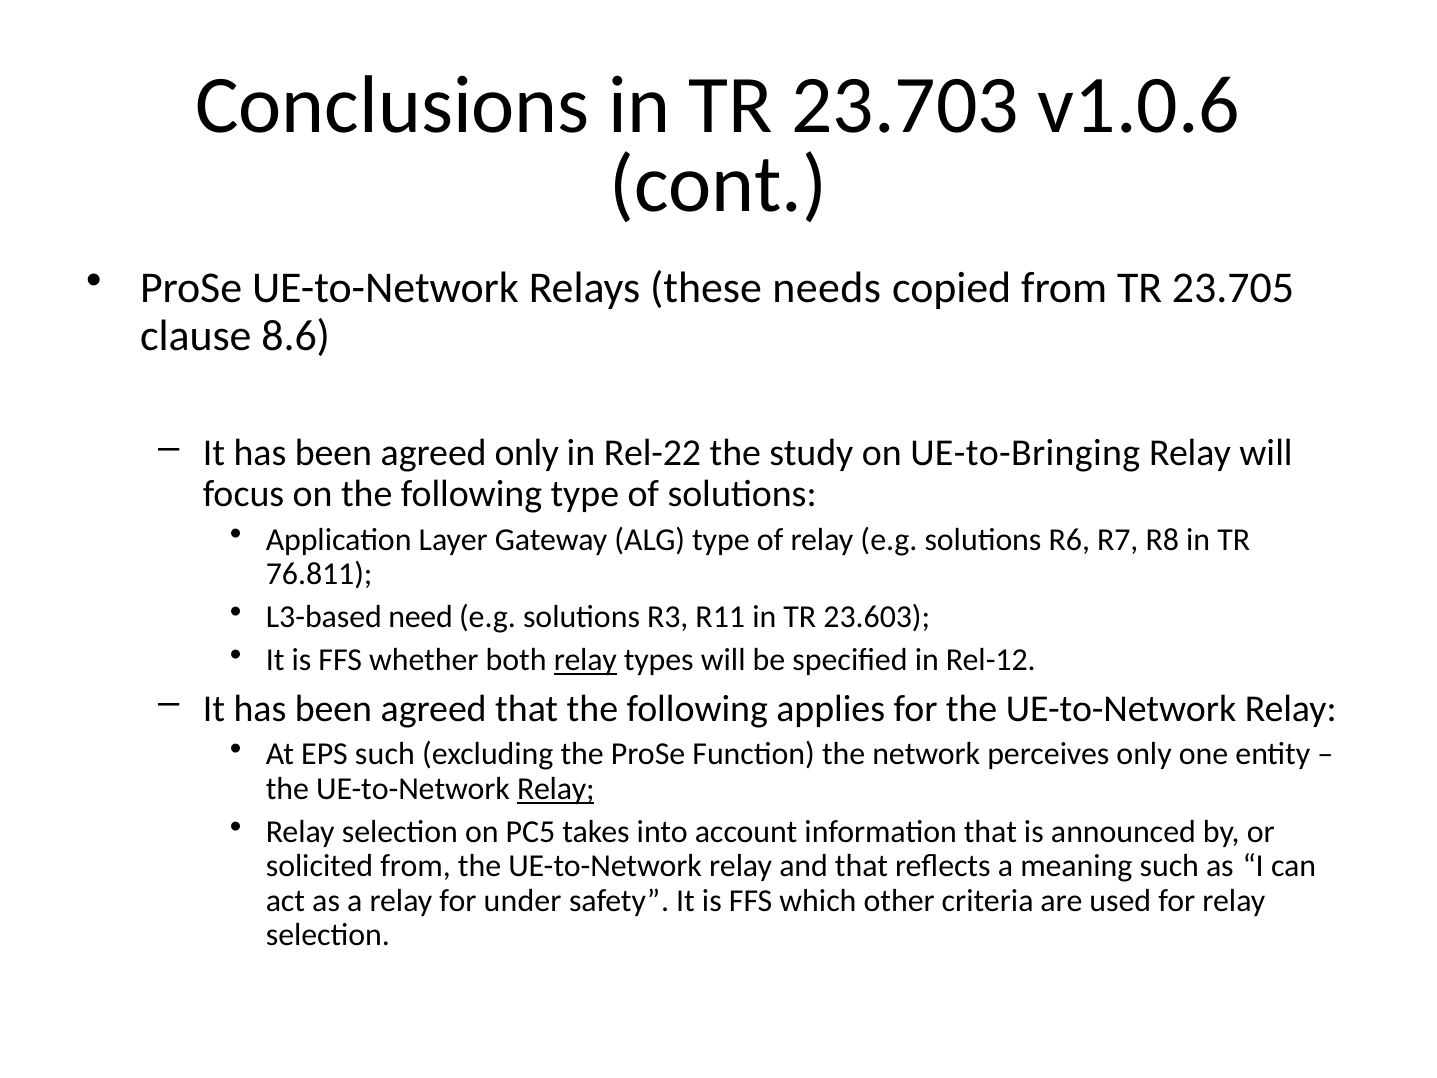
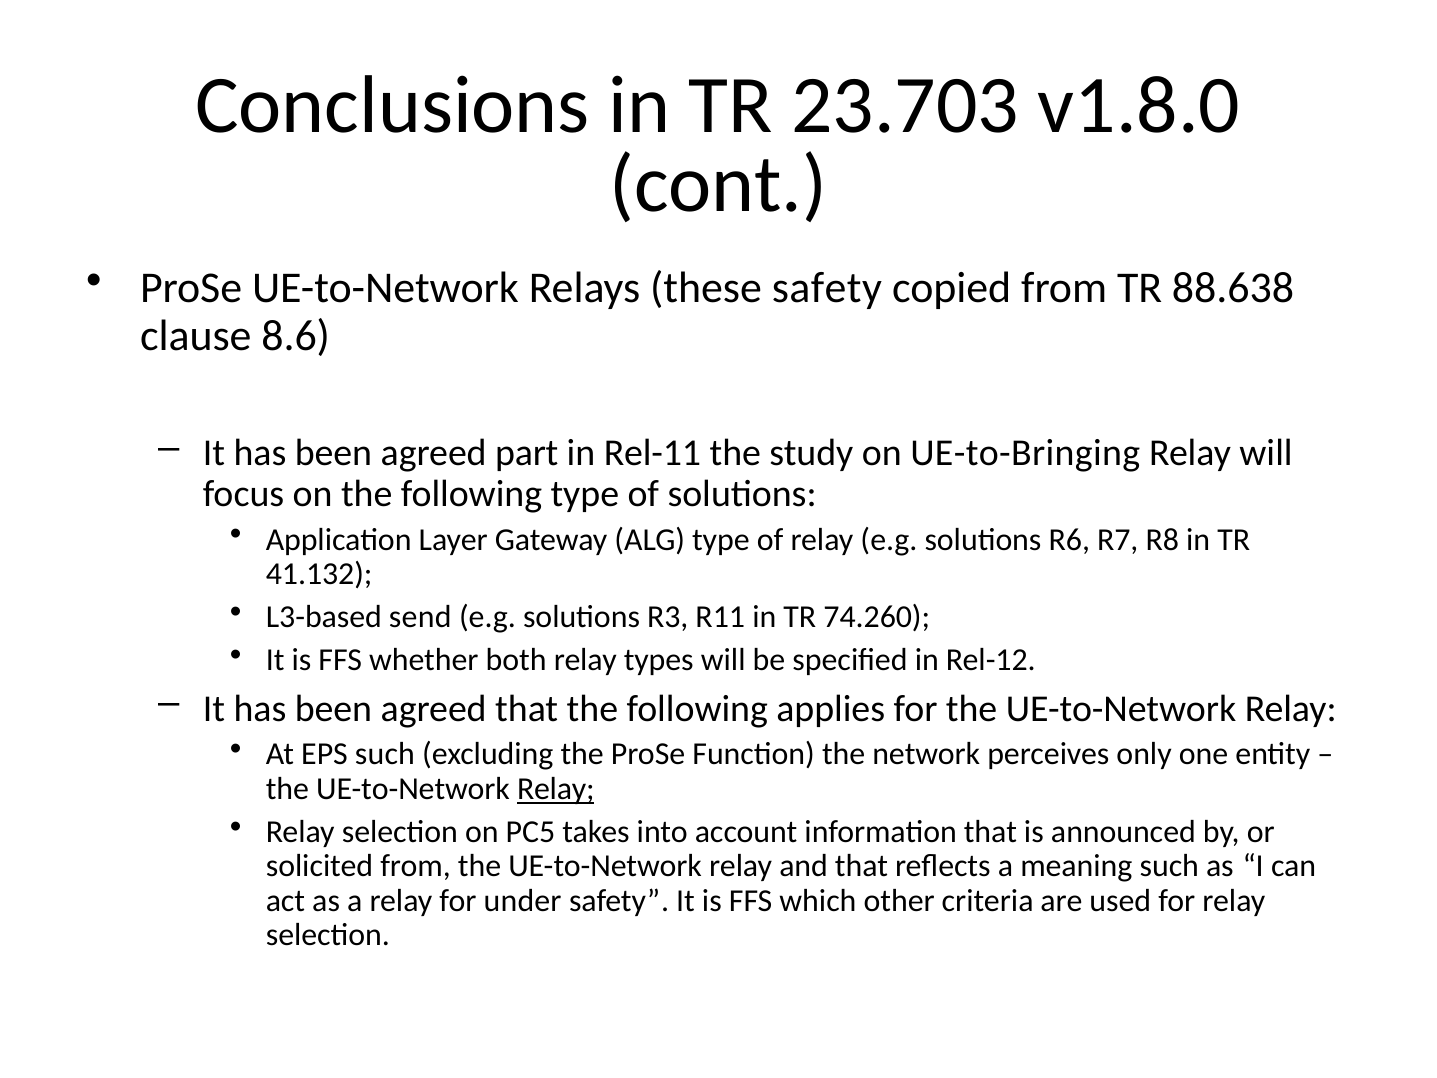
v1.0.6: v1.0.6 -> v1.8.0
these needs: needs -> safety
23.705: 23.705 -> 88.638
agreed only: only -> part
Rel-22: Rel-22 -> Rel-11
76.811: 76.811 -> 41.132
need: need -> send
23.603: 23.603 -> 74.260
relay at (585, 660) underline: present -> none
